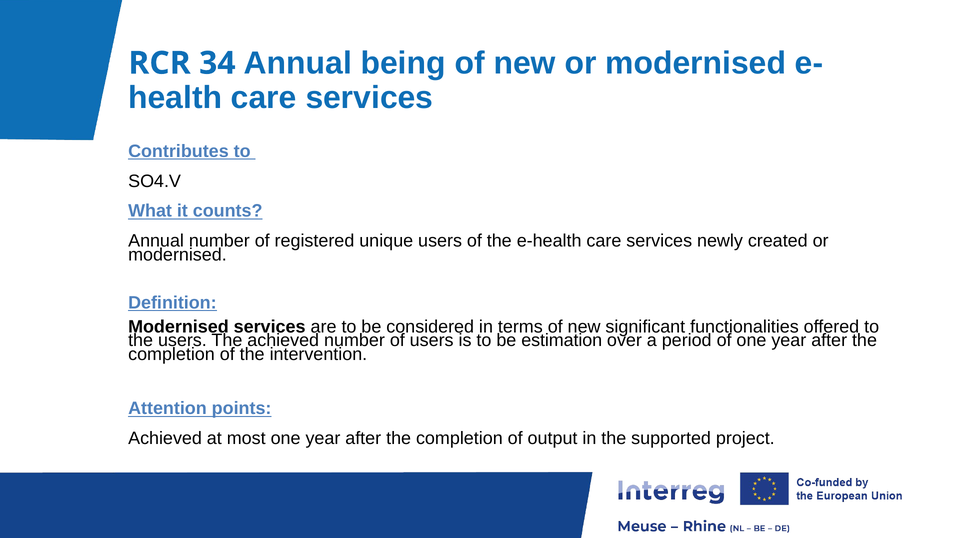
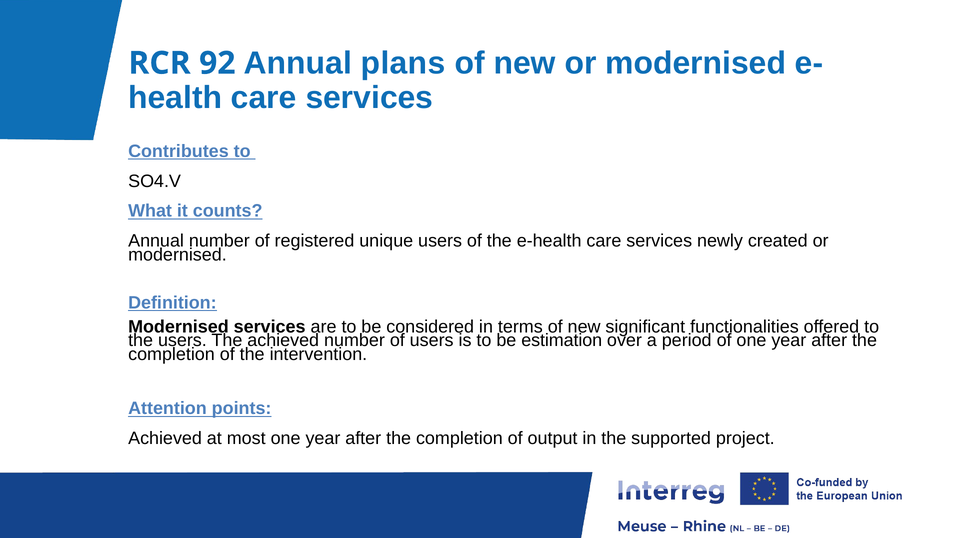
34: 34 -> 92
being: being -> plans
